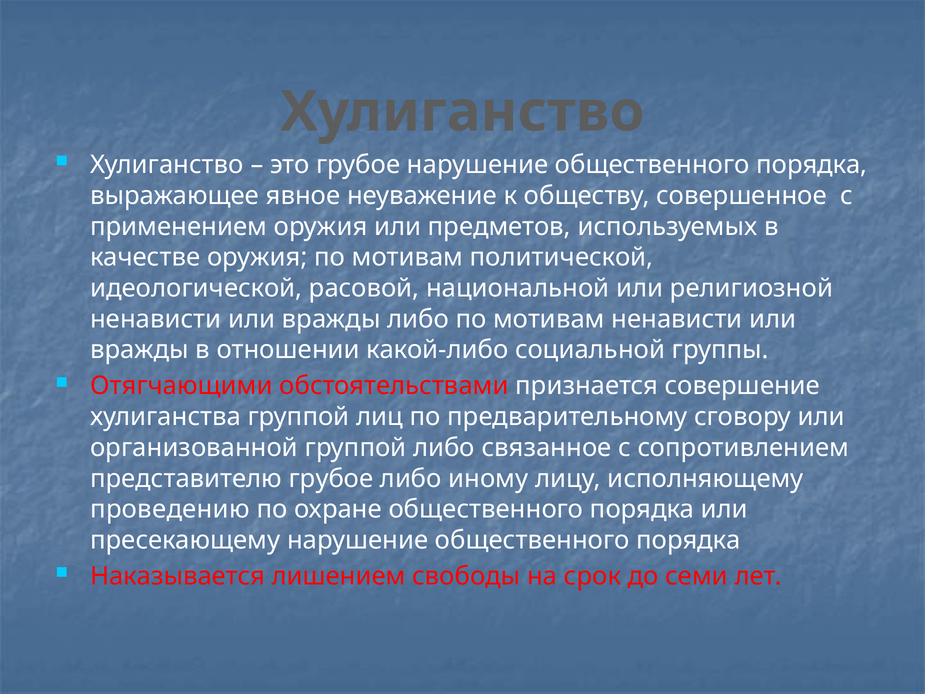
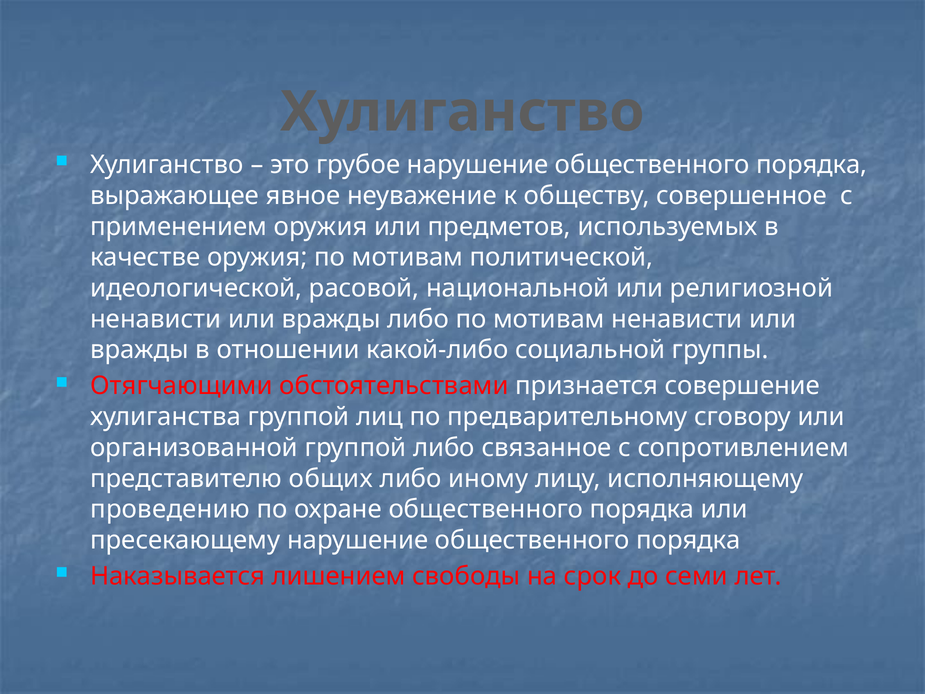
представителю грубое: грубое -> общих
